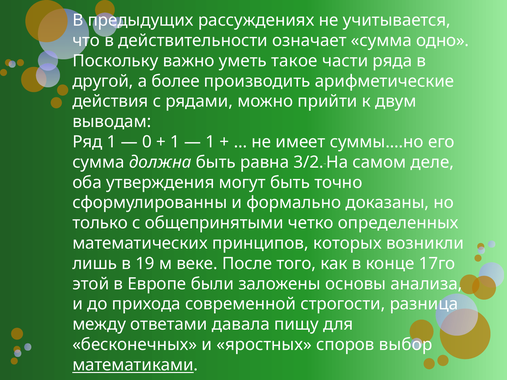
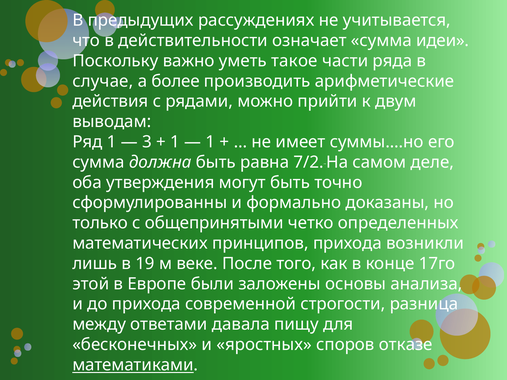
одно: одно -> идеи
другой: другой -> случае
0: 0 -> 3
3/2: 3/2 -> 7/2
принципов которых: которых -> прихода
выбор: выбор -> отказе
